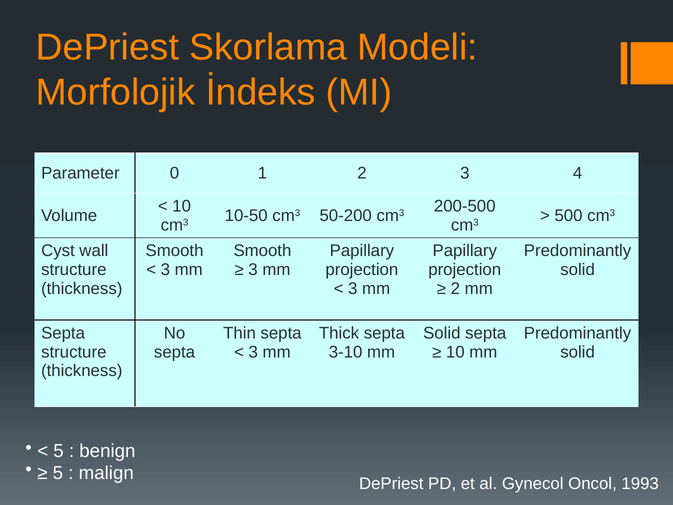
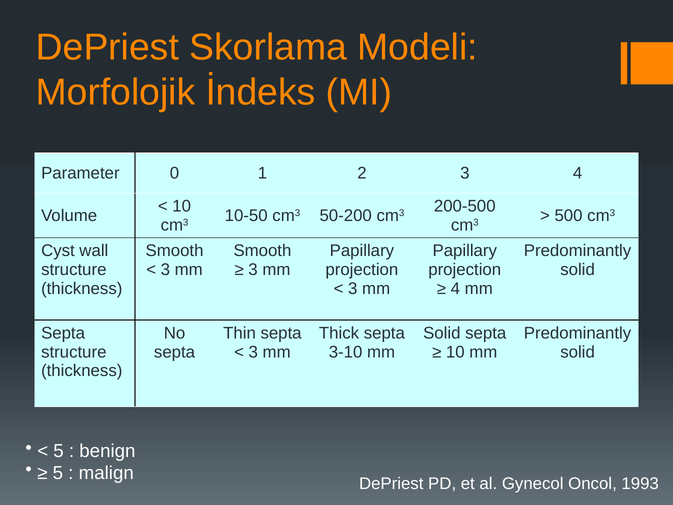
2 at (455, 288): 2 -> 4
